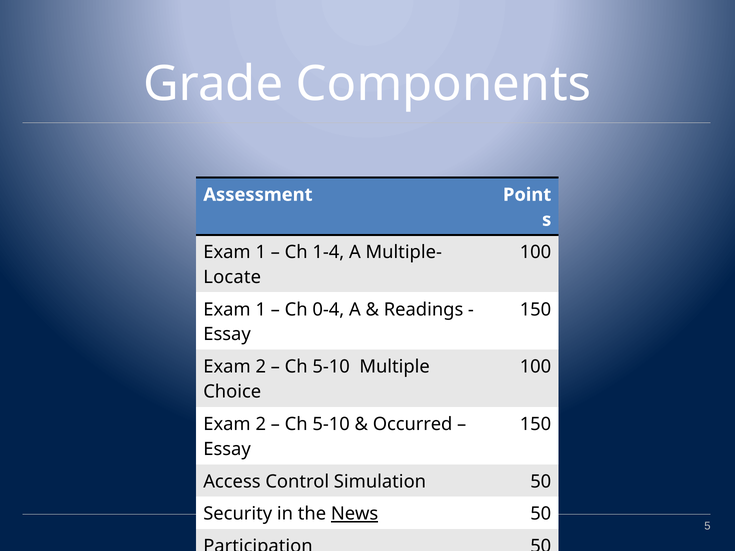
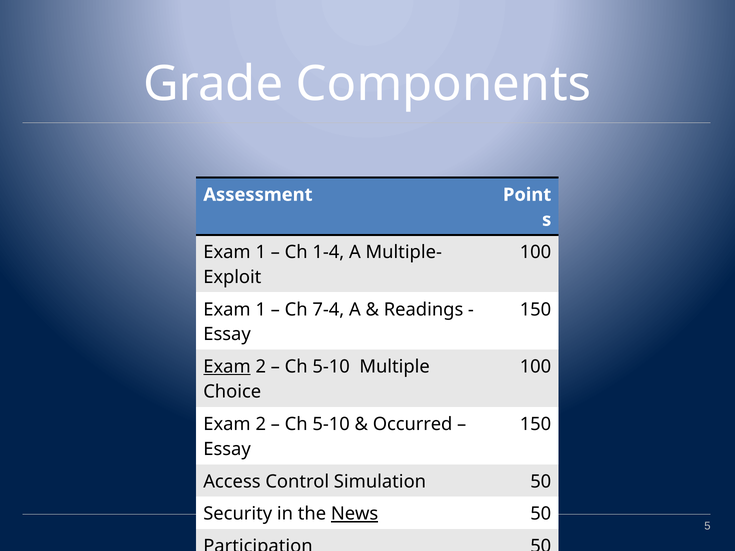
Locate: Locate -> Exploit
0-4: 0-4 -> 7-4
Exam at (227, 367) underline: none -> present
